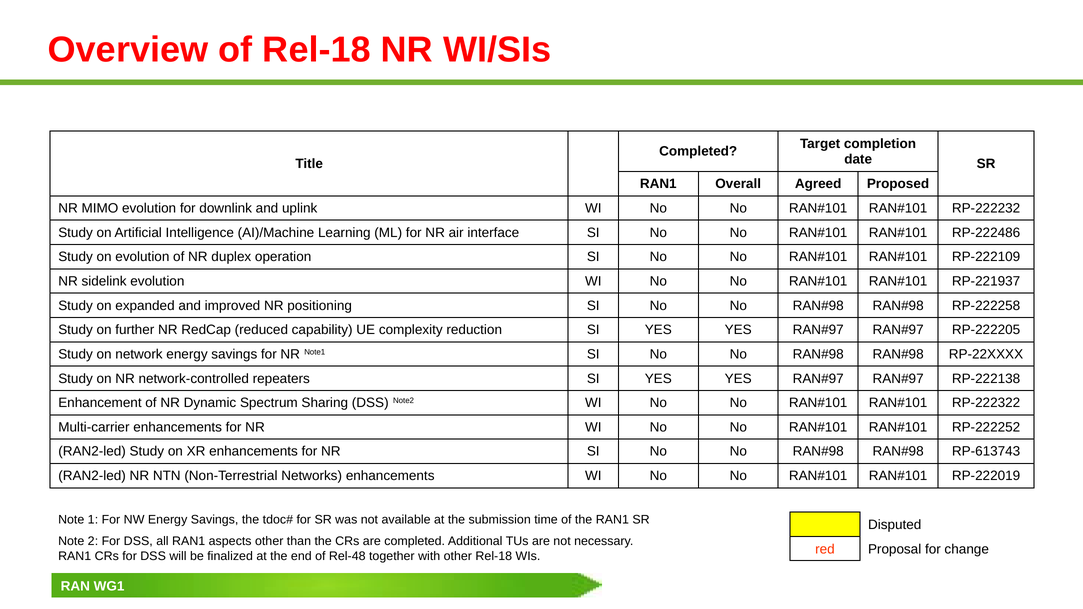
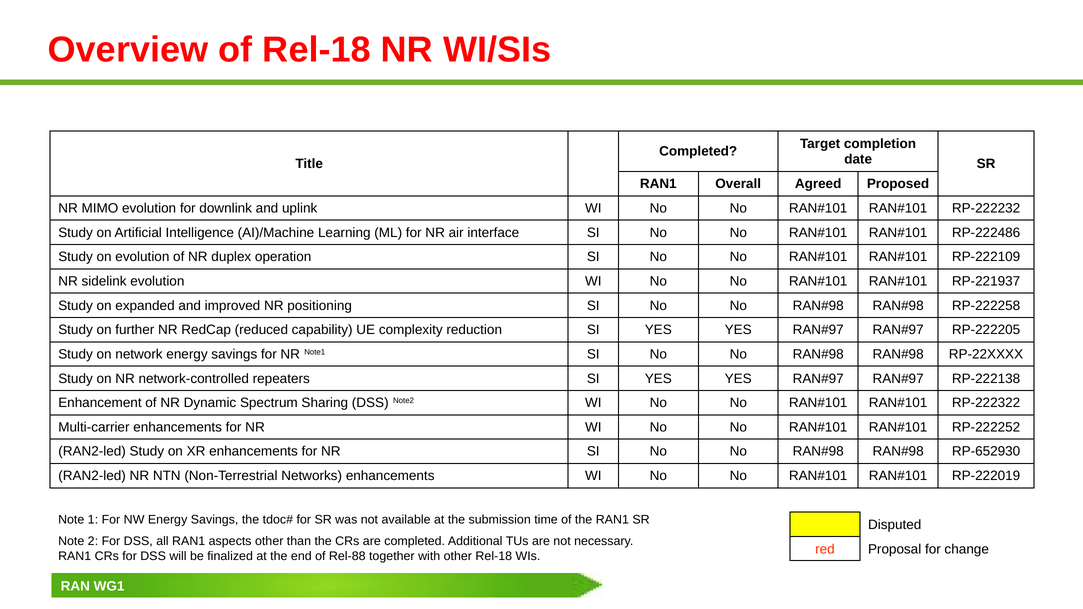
RP-613743: RP-613743 -> RP-652930
Rel-48: Rel-48 -> Rel-88
